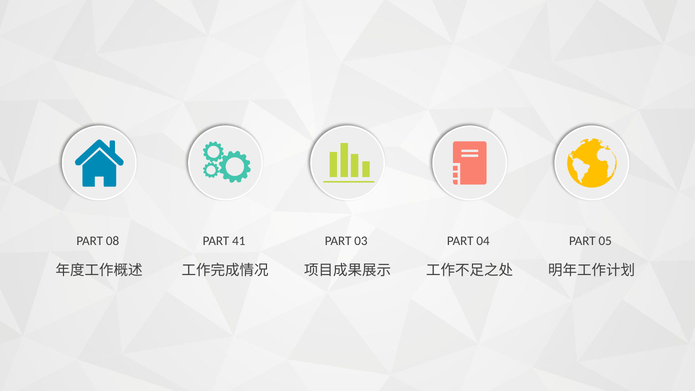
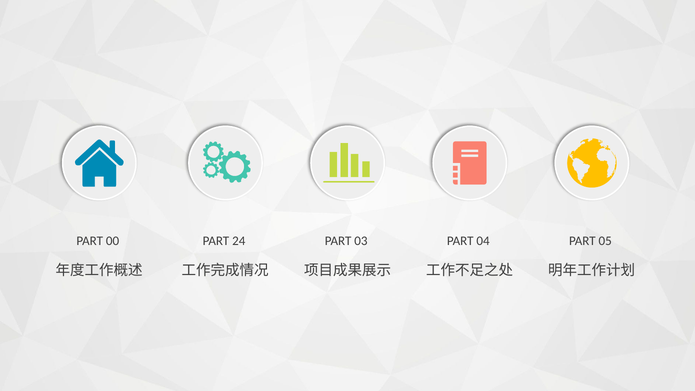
08: 08 -> 00
41: 41 -> 24
